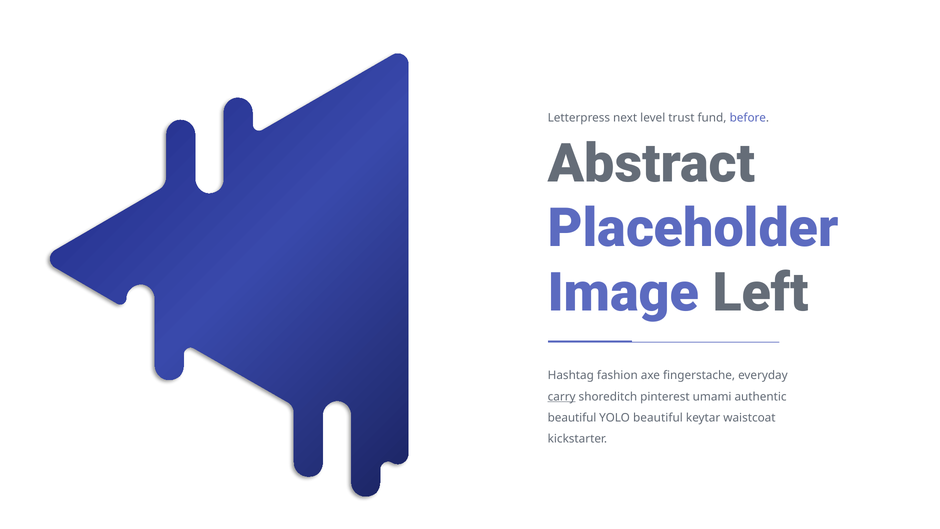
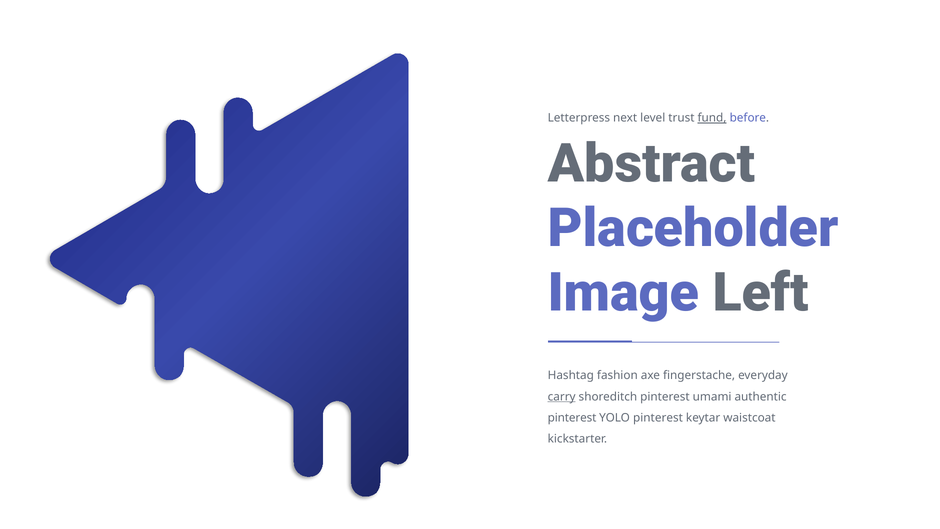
fund underline: none -> present
beautiful at (572, 418): beautiful -> pinterest
YOLO beautiful: beautiful -> pinterest
